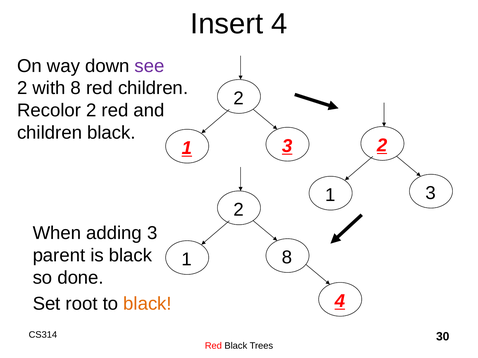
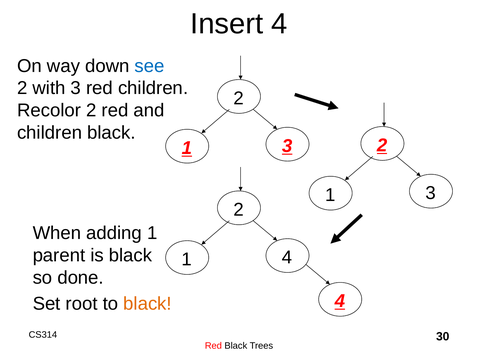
see colour: purple -> blue
with 8: 8 -> 3
adding 3: 3 -> 1
1 8: 8 -> 4
